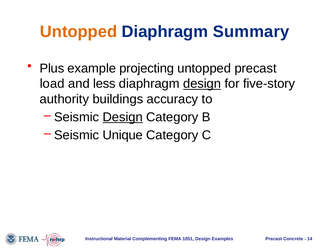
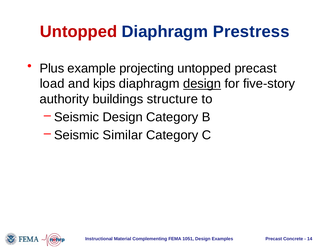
Untopped at (79, 32) colour: orange -> red
Summary: Summary -> Prestress
less: less -> kips
accuracy: accuracy -> structure
Design at (123, 117) underline: present -> none
Unique: Unique -> Similar
